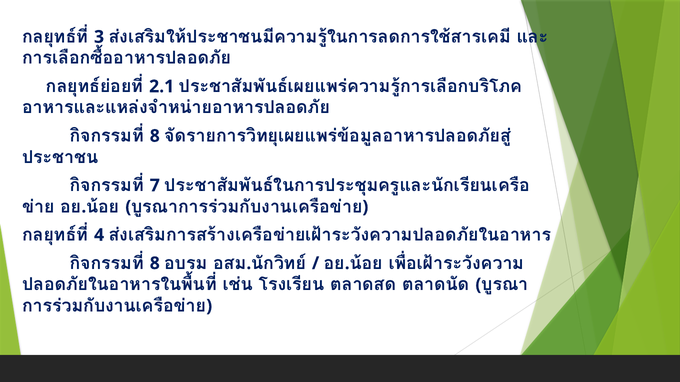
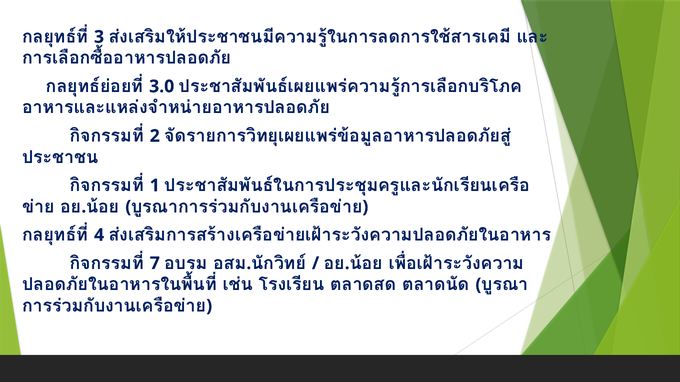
2.1: 2.1 -> 3.0
8 at (155, 136): 8 -> 2
7: 7 -> 1
8 at (155, 264): 8 -> 7
